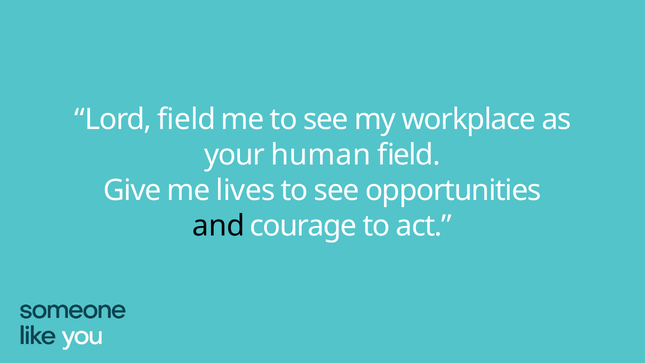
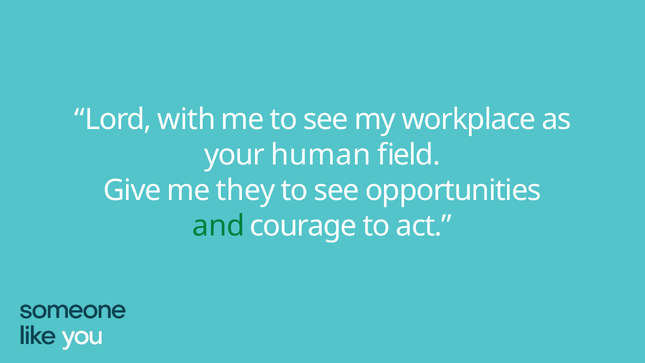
Lord field: field -> with
lives: lives -> they
and colour: black -> green
